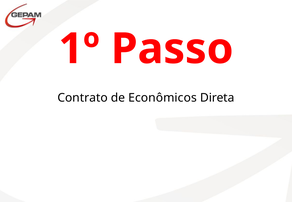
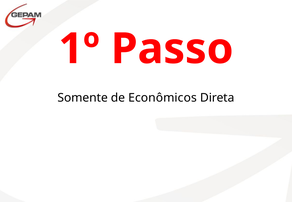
Contrato: Contrato -> Somente
